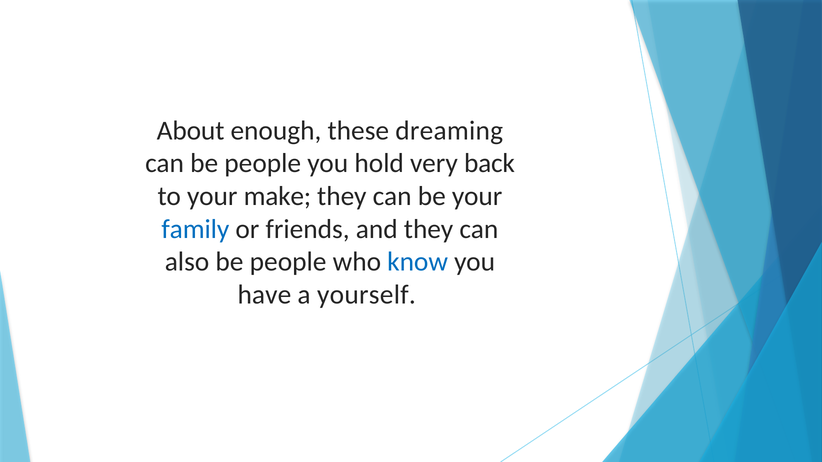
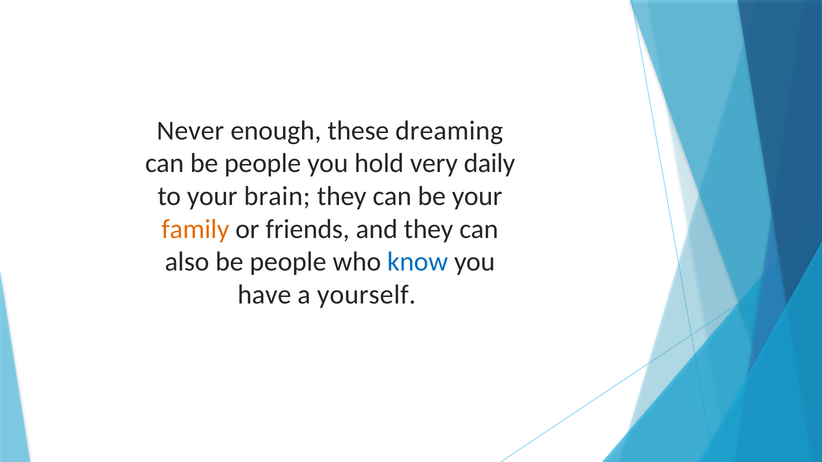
About: About -> Never
back: back -> daily
make: make -> brain
family colour: blue -> orange
